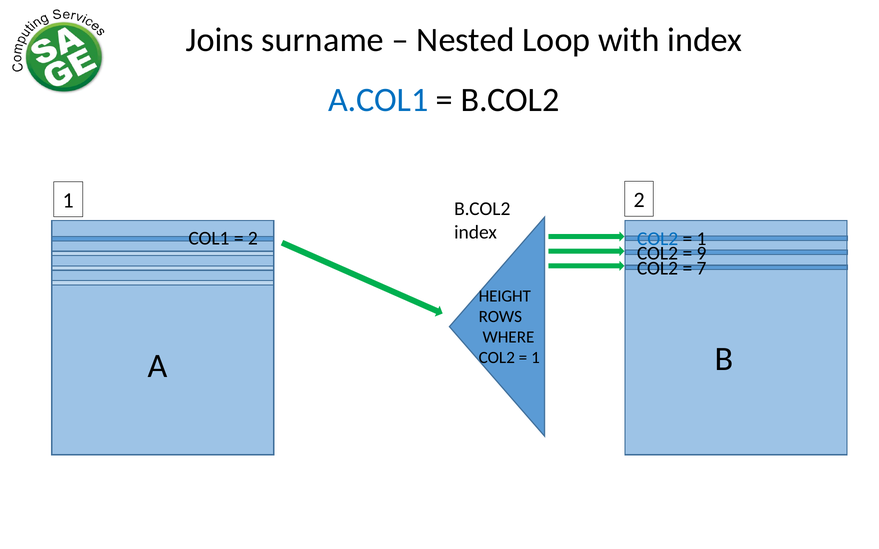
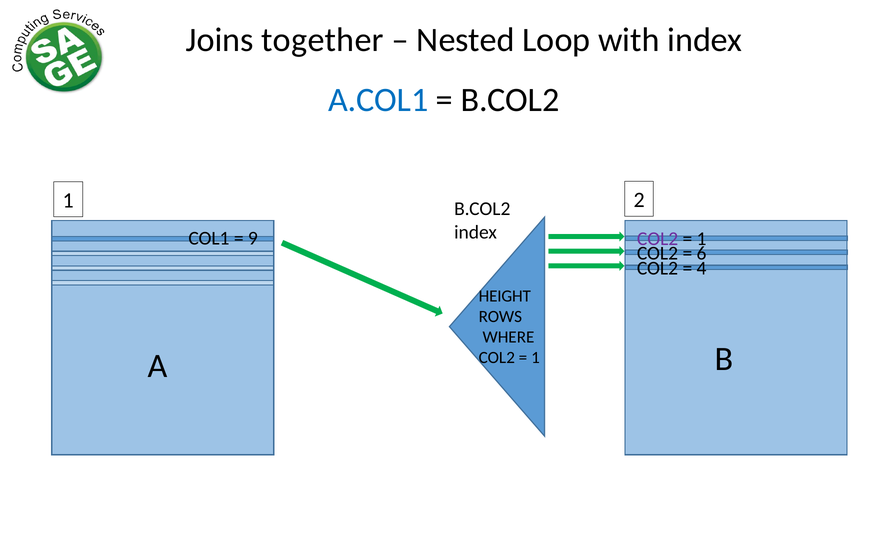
surname: surname -> together
2 at (253, 239): 2 -> 9
COL2 at (658, 239) colour: blue -> purple
9: 9 -> 6
7: 7 -> 4
